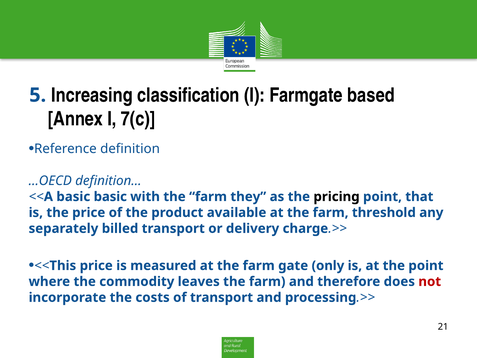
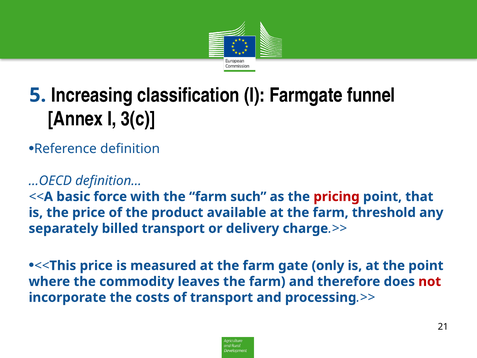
based: based -> funnel
7(c: 7(c -> 3(c
basic basic: basic -> force
they: they -> such
pricing colour: black -> red
